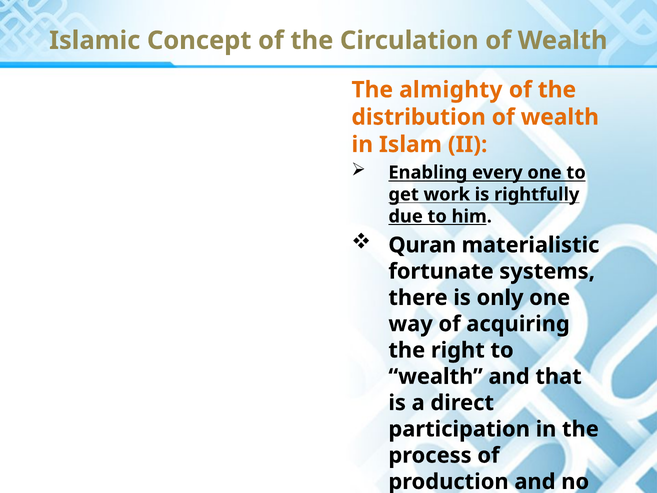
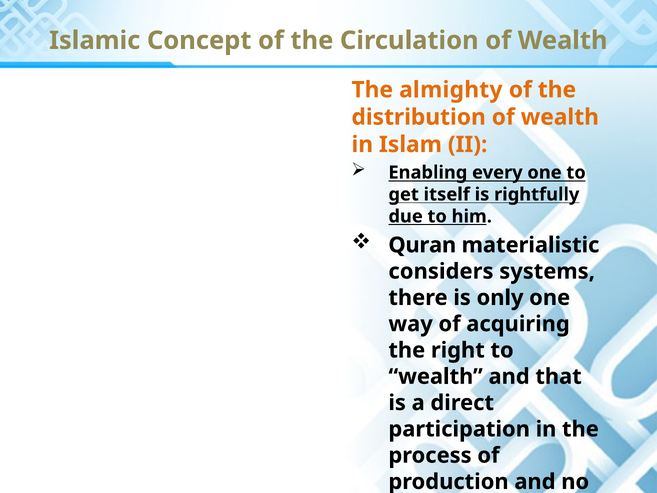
work: work -> itself
fortunate: fortunate -> considers
